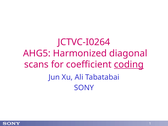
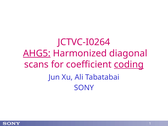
AHG5 underline: none -> present
